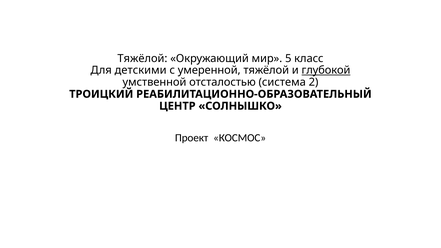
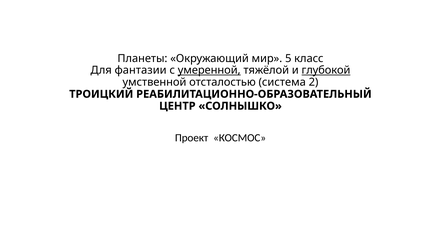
Тяжёлой at (142, 58): Тяжёлой -> Планеты
детскими: детскими -> фантазии
умеренной underline: none -> present
